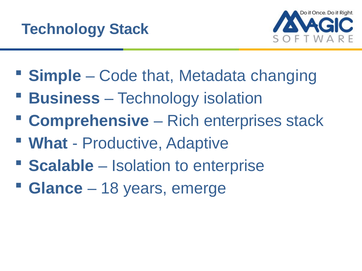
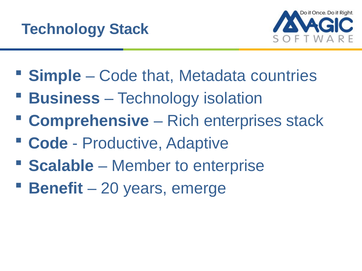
changing: changing -> countries
What at (48, 144): What -> Code
Isolation at (141, 166): Isolation -> Member
Glance: Glance -> Benefit
18: 18 -> 20
